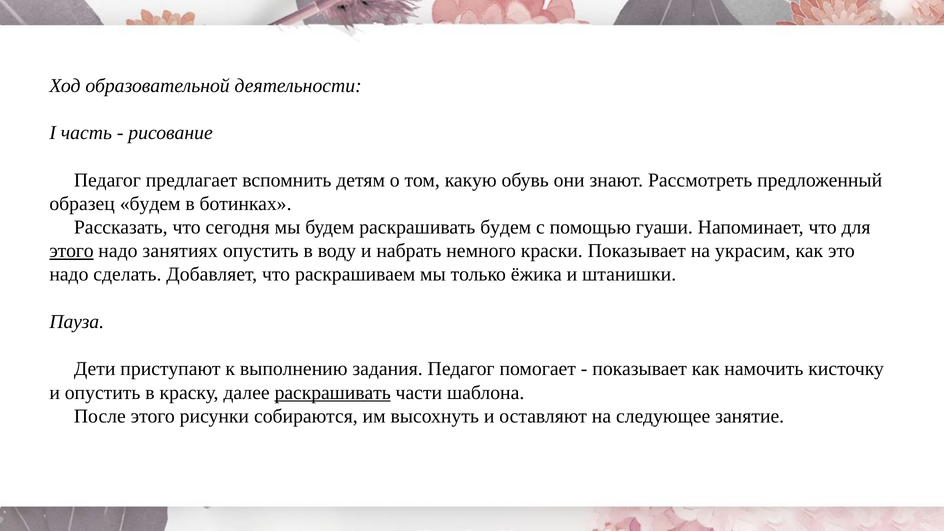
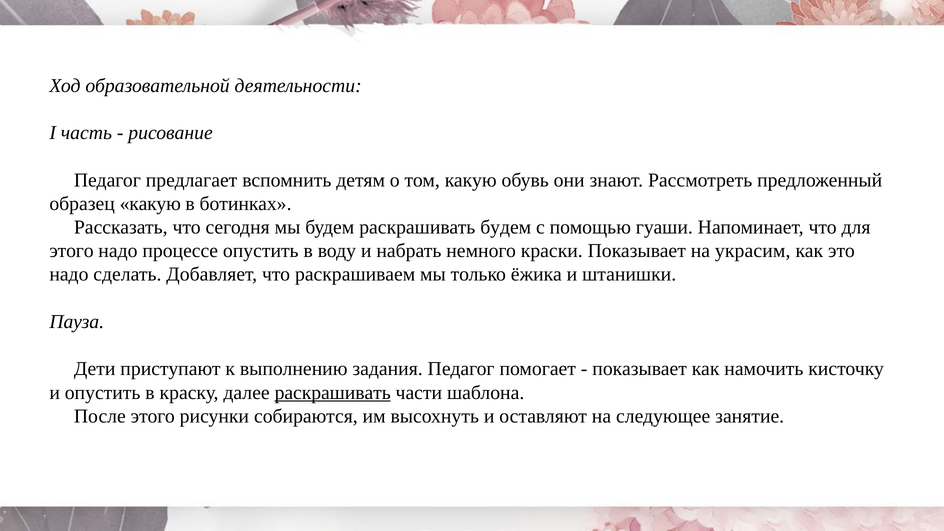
образец будем: будем -> какую
этого at (72, 251) underline: present -> none
занятиях: занятиях -> процессе
